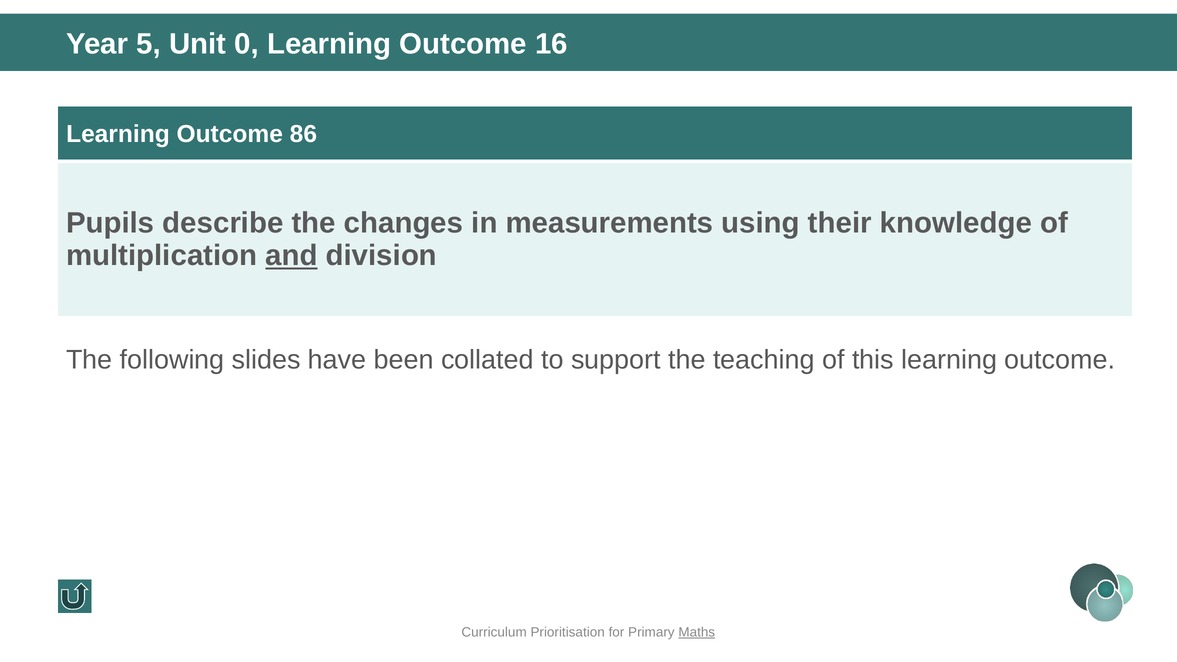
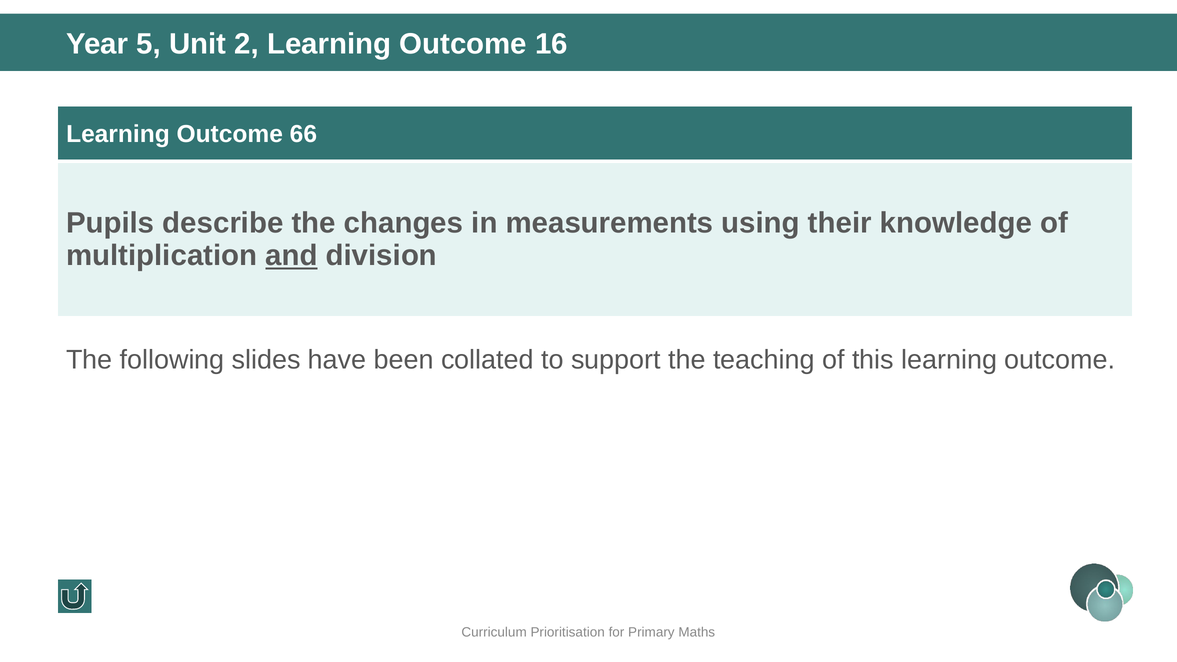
0: 0 -> 2
86: 86 -> 66
Maths underline: present -> none
